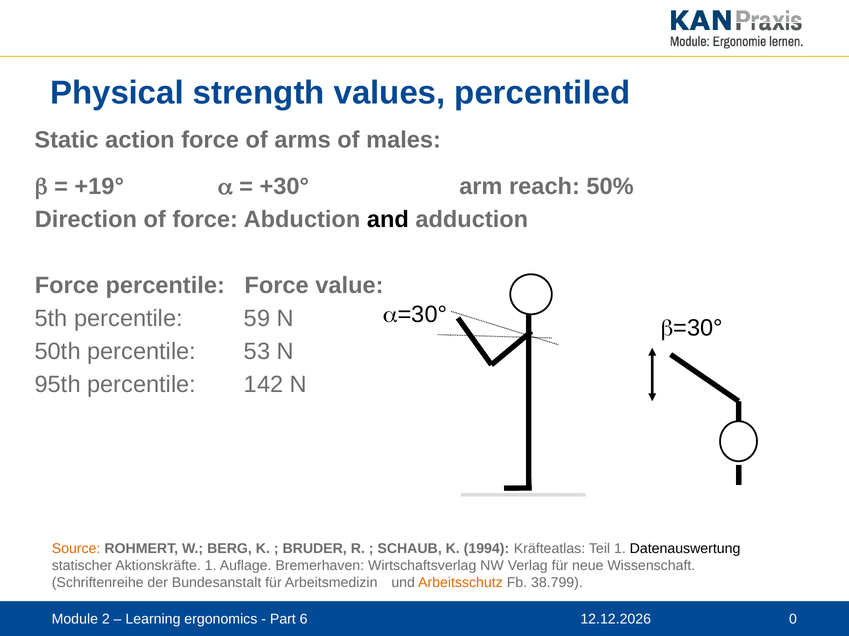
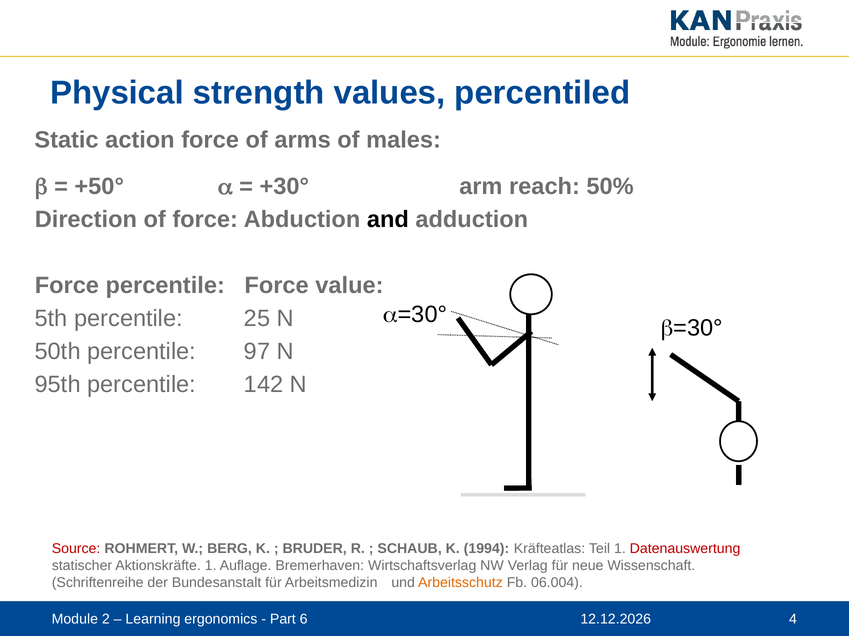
+19°: +19° -> +50°
59: 59 -> 25
53: 53 -> 97
Source colour: orange -> red
Datenauswertung colour: black -> red
38.799: 38.799 -> 06.004
0: 0 -> 4
